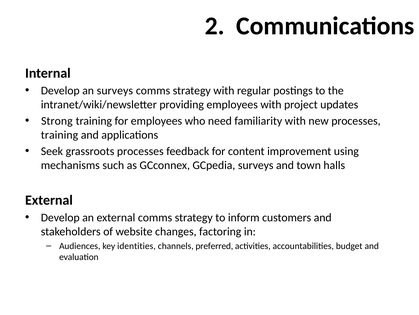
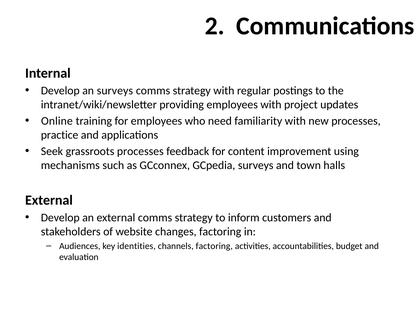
Strong: Strong -> Online
training at (60, 135): training -> practice
channels preferred: preferred -> factoring
